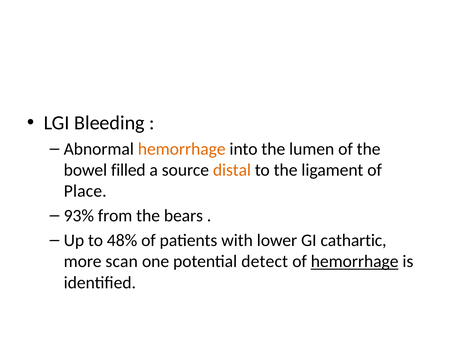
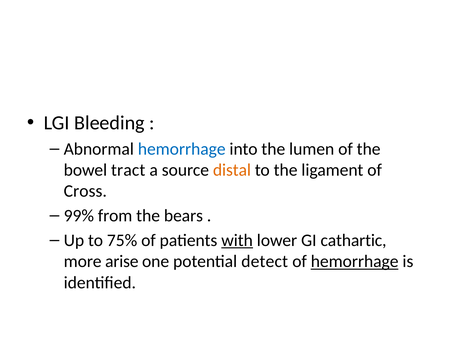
hemorrhage at (182, 149) colour: orange -> blue
filled: filled -> tract
Place: Place -> Cross
93%: 93% -> 99%
48%: 48% -> 75%
with underline: none -> present
scan: scan -> arise
